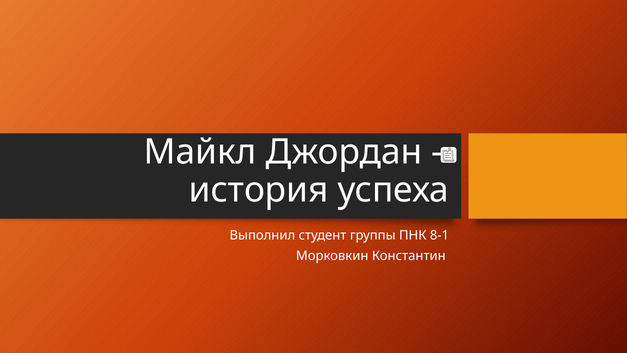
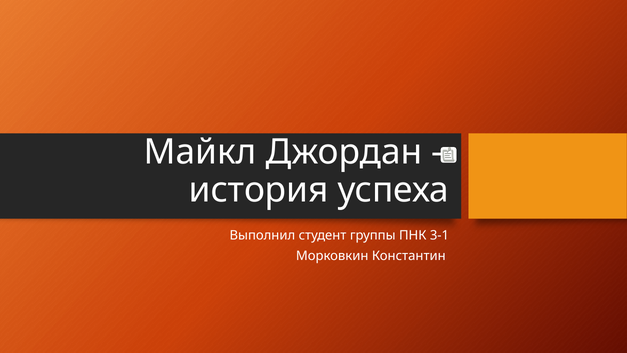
8-1: 8-1 -> 3-1
